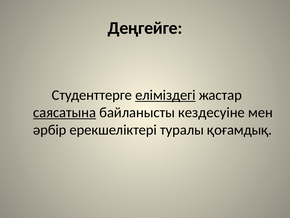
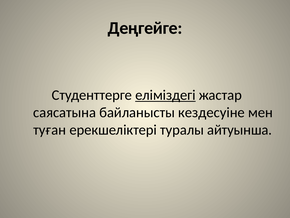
саясатына underline: present -> none
әрбір: әрбір -> туған
қоғамдық: қоғамдық -> айтуынша
